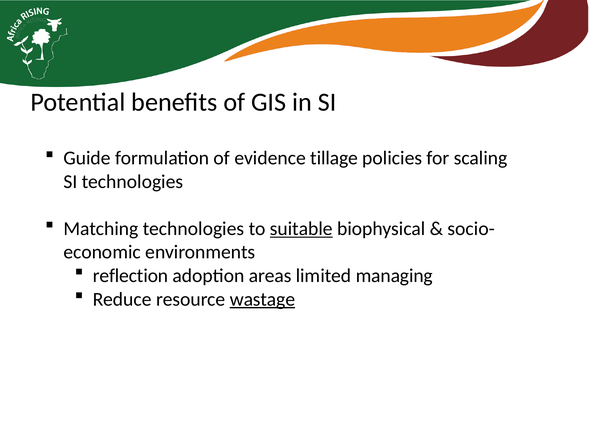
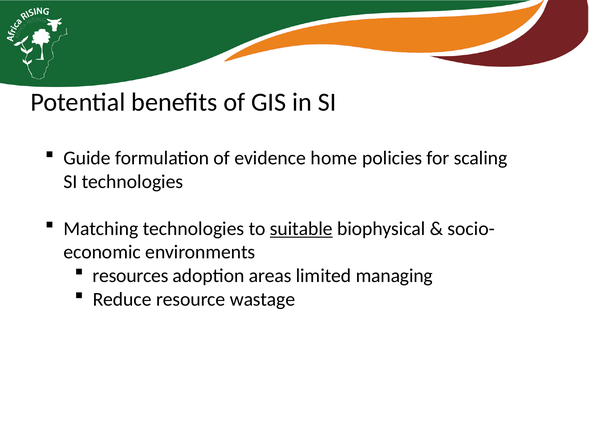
tillage: tillage -> home
reflection: reflection -> resources
wastage underline: present -> none
